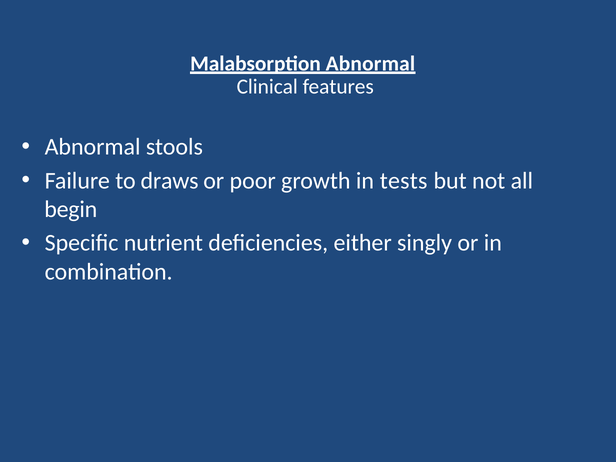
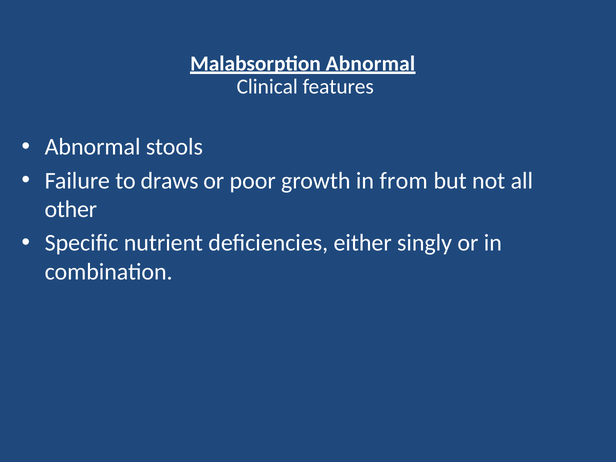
tests: tests -> from
begin: begin -> other
